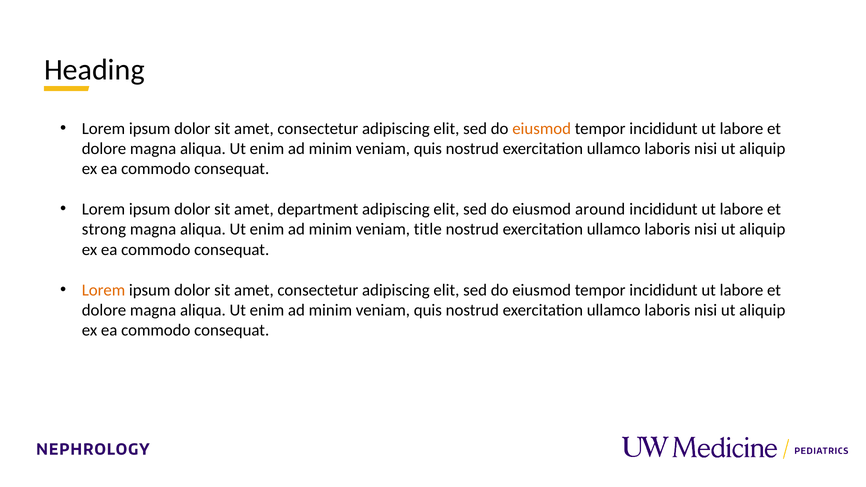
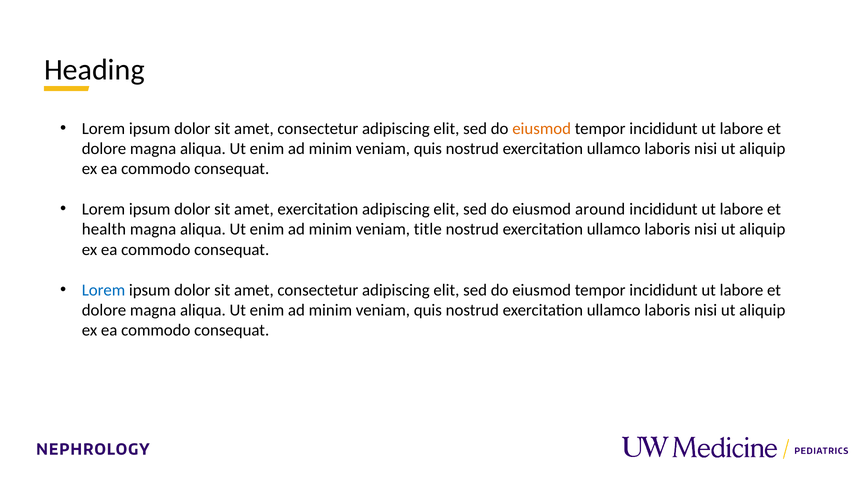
amet department: department -> exercitation
strong: strong -> health
Lorem at (104, 290) colour: orange -> blue
